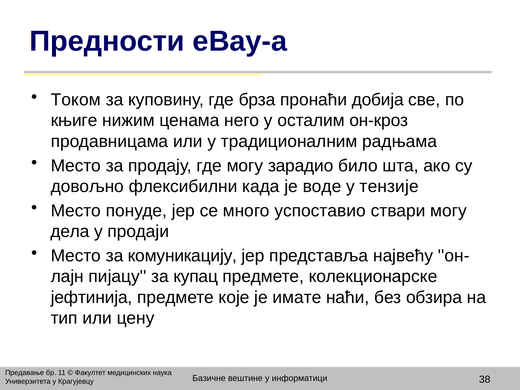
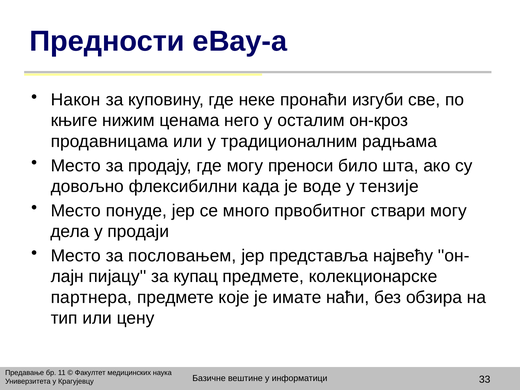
Током: Током -> Након
брза: брза -> неке
добија: добија -> изгуби
зарадио: зарадио -> преноси
успоставио: успоставио -> првобитног
комуникацију: комуникацију -> пословањем
јефтинија: јефтинија -> партнера
38: 38 -> 33
